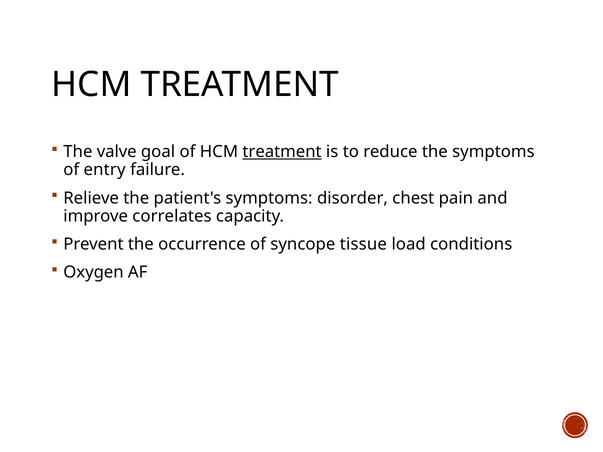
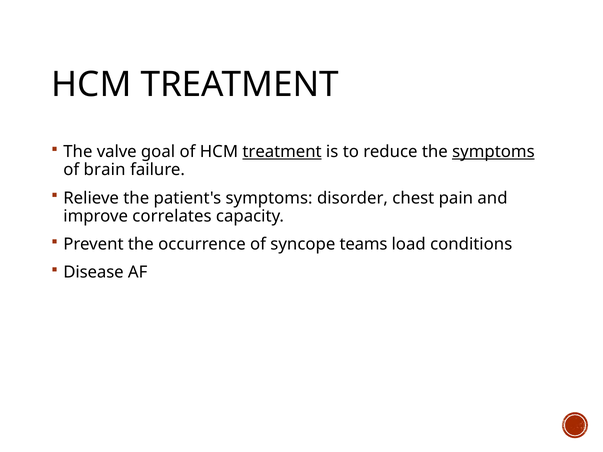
symptoms at (493, 152) underline: none -> present
entry: entry -> brain
tissue: tissue -> teams
Oxygen: Oxygen -> Disease
